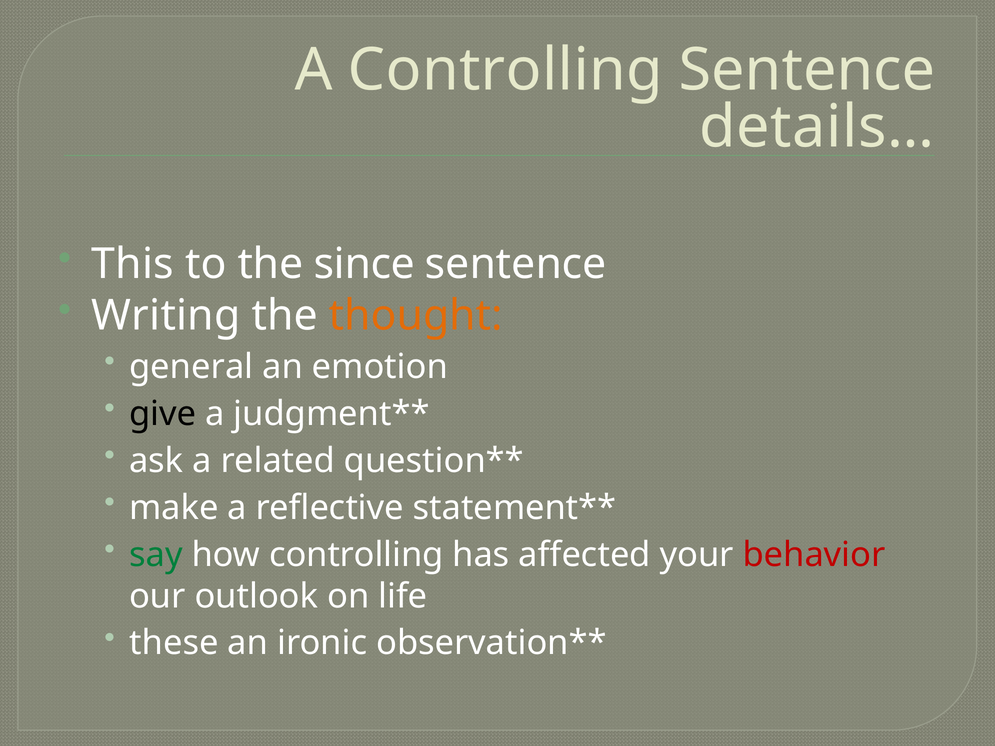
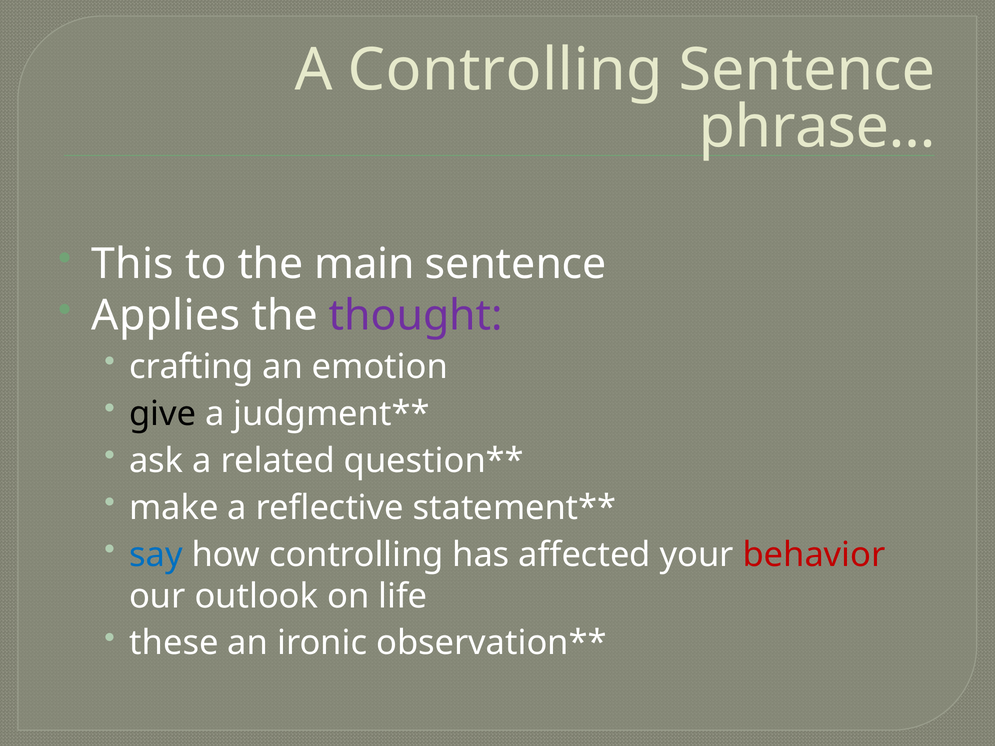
details…: details… -> phrase…
since: since -> main
Writing: Writing -> Applies
thought colour: orange -> purple
general: general -> crafting
say colour: green -> blue
